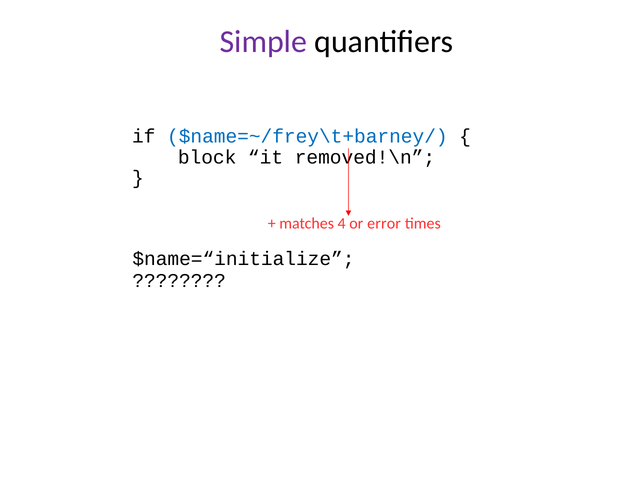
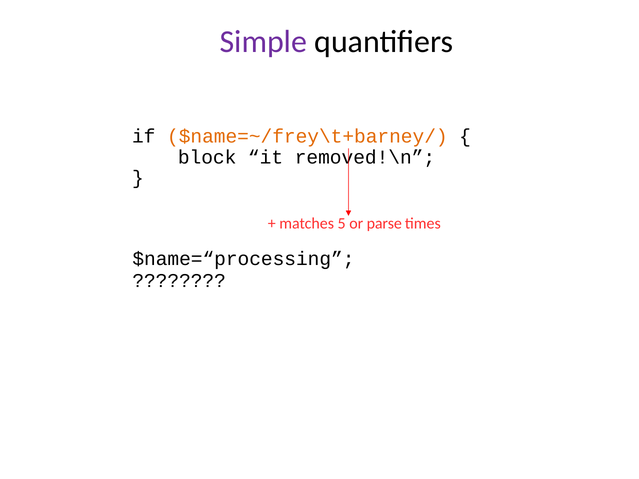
$name=~/frey\t+barney/ colour: blue -> orange
4: 4 -> 5
error: error -> parse
$name=“initialize: $name=“initialize -> $name=“processing
